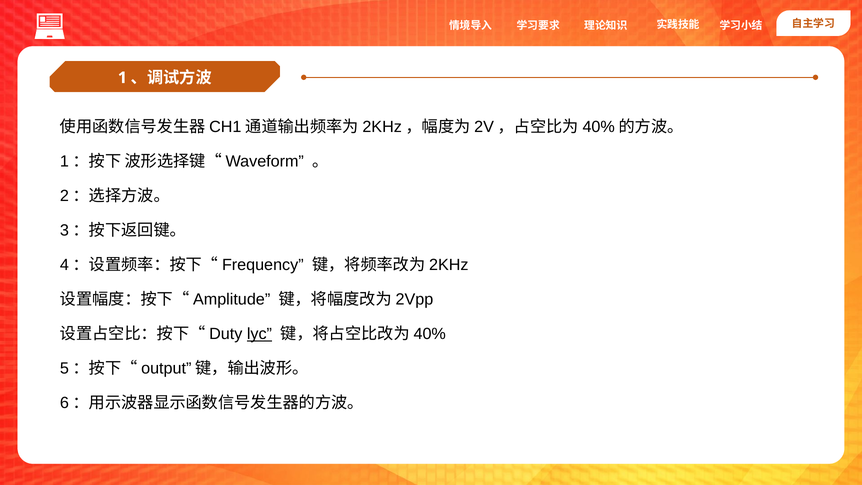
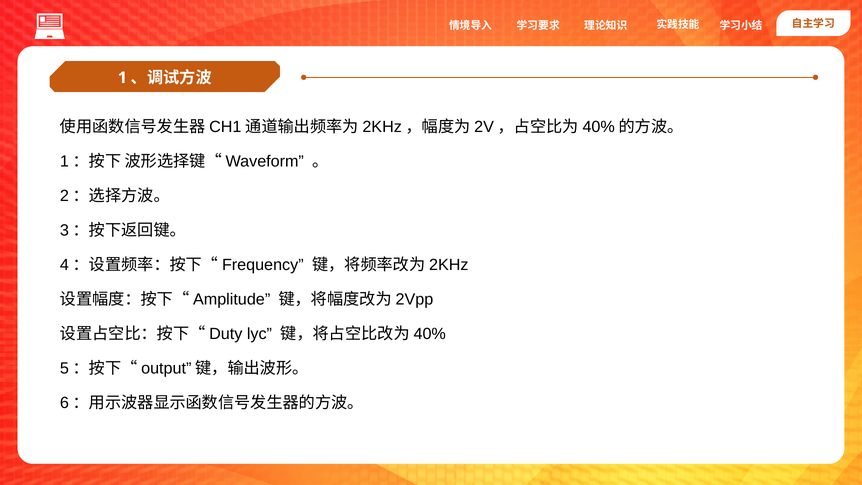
lyc underline: present -> none
